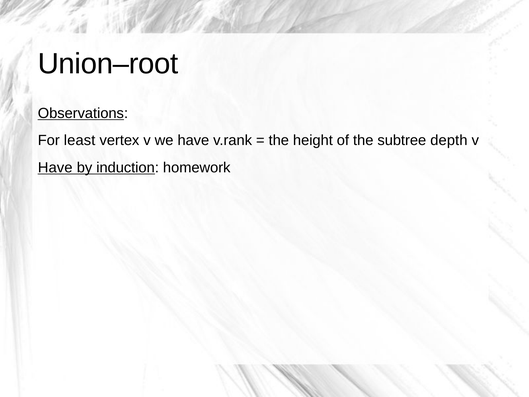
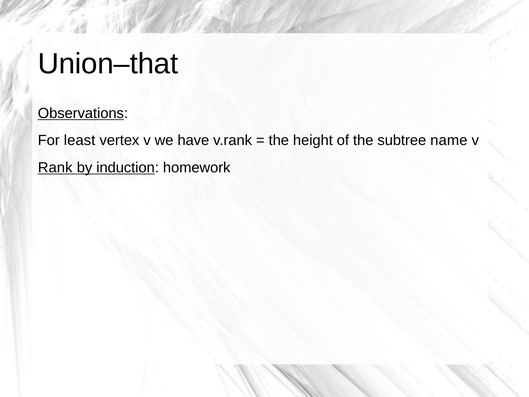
Union–root: Union–root -> Union–that
depth: depth -> name
Have at (55, 167): Have -> Rank
